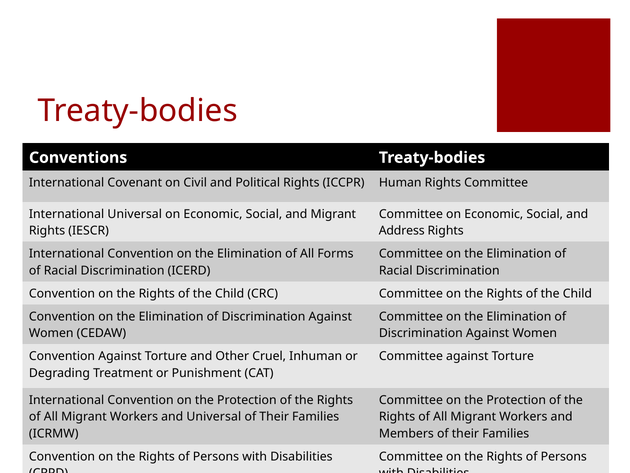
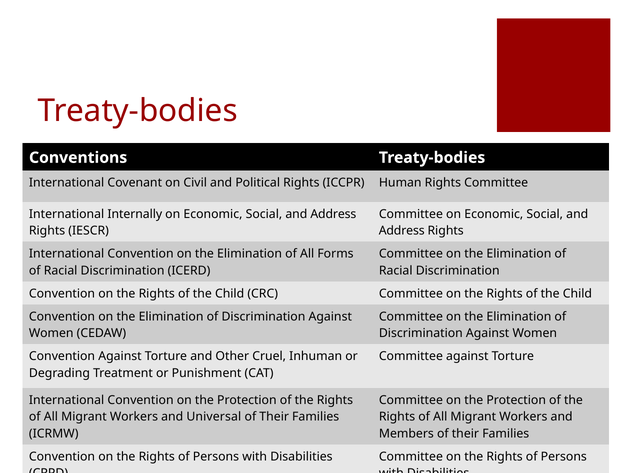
International Universal: Universal -> Internally
Migrant at (333, 214): Migrant -> Address
